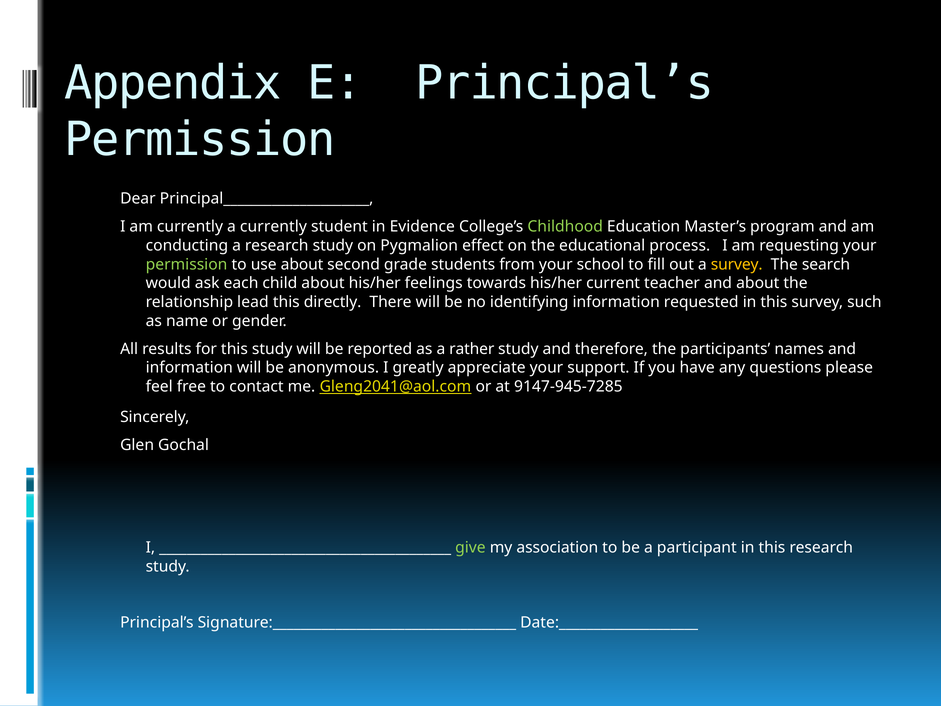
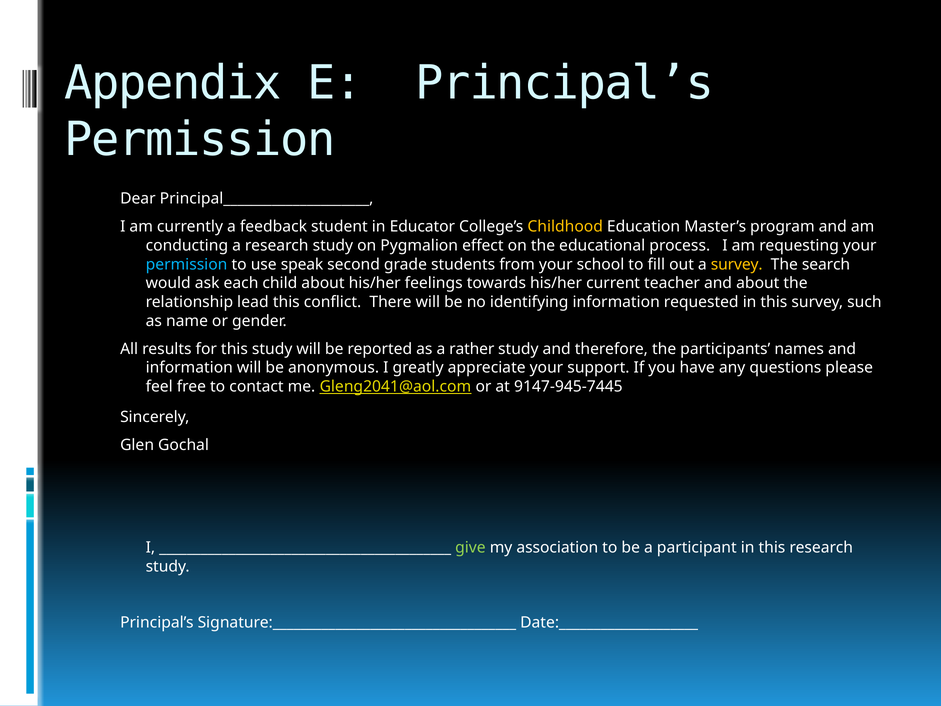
a currently: currently -> feedback
Evidence: Evidence -> Educator
Childhood colour: light green -> yellow
permission at (187, 264) colour: light green -> light blue
use about: about -> speak
directly: directly -> conflict
9147-945-7285: 9147-945-7285 -> 9147-945-7445
